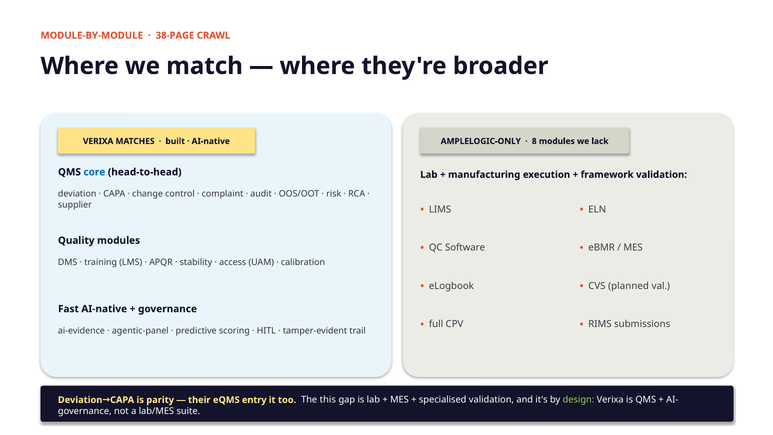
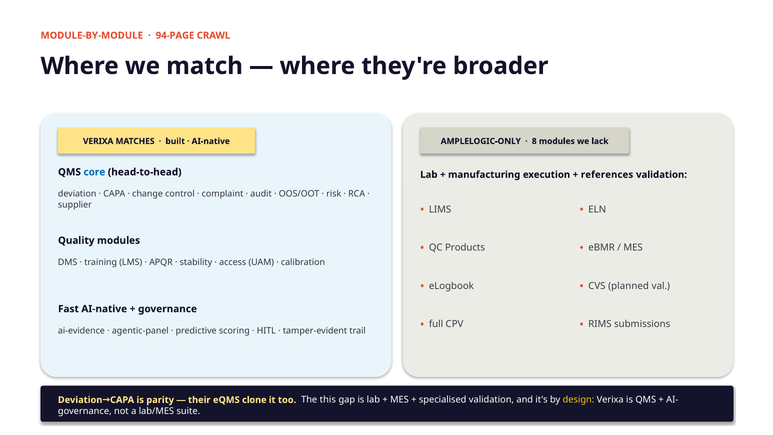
38-PAGE: 38-PAGE -> 94-PAGE
framework: framework -> references
Software: Software -> Products
design colour: light green -> yellow
entry: entry -> clone
